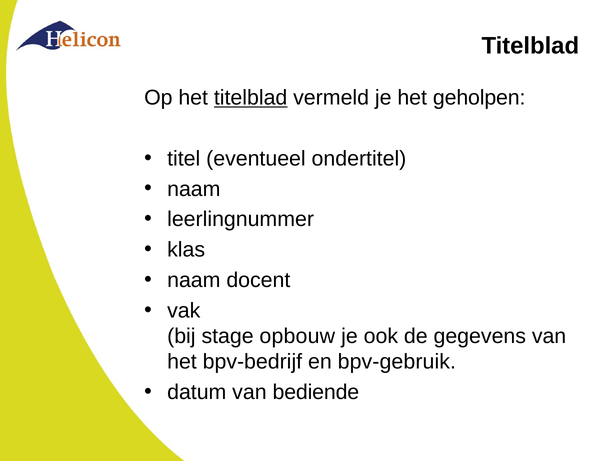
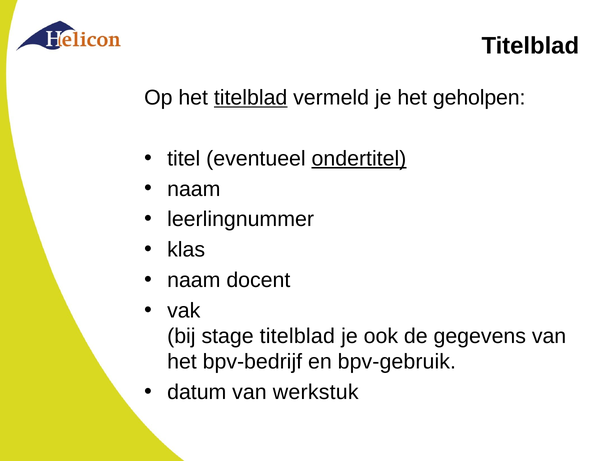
ondertitel underline: none -> present
stage opbouw: opbouw -> titelblad
bediende: bediende -> werkstuk
